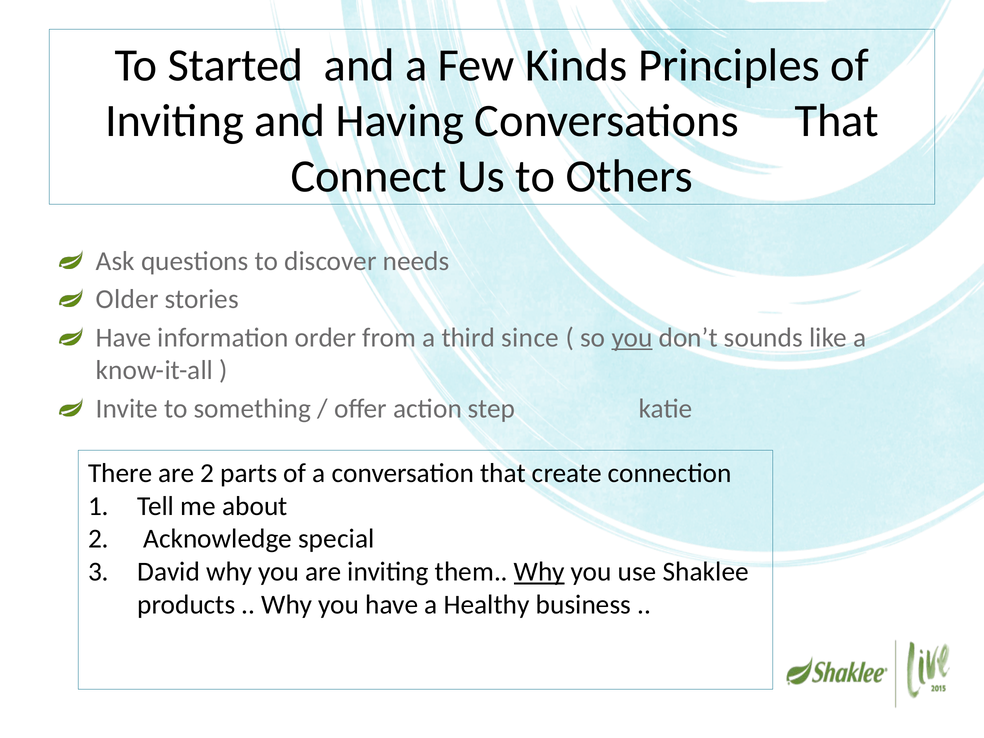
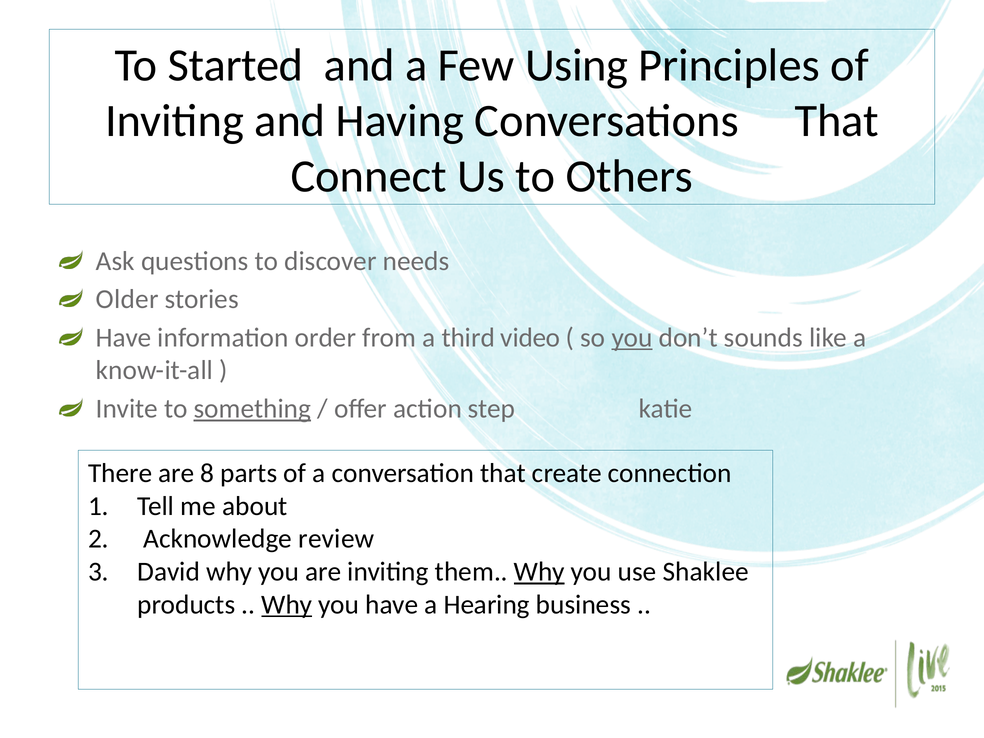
Kinds: Kinds -> Using
since: since -> video
something underline: none -> present
are 2: 2 -> 8
special: special -> review
Why at (287, 605) underline: none -> present
Healthy: Healthy -> Hearing
